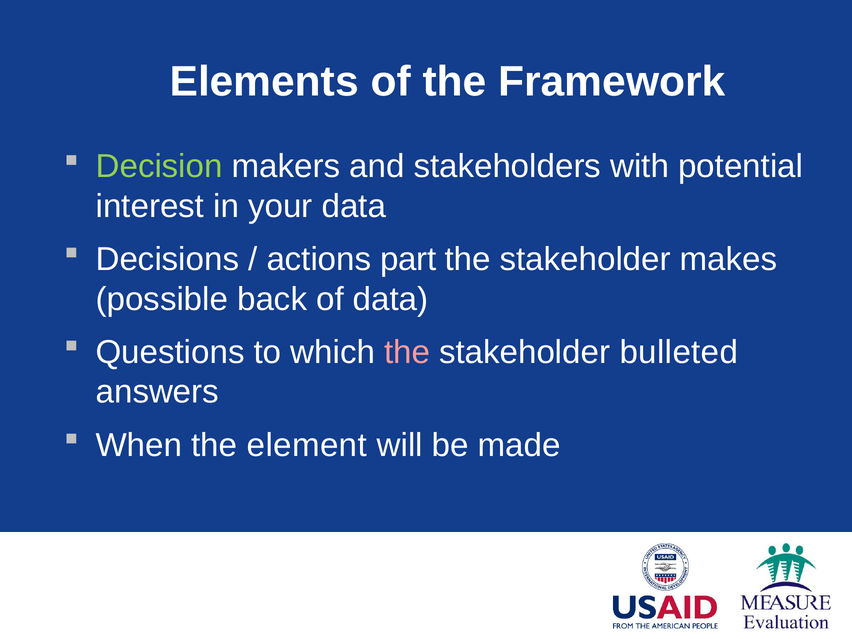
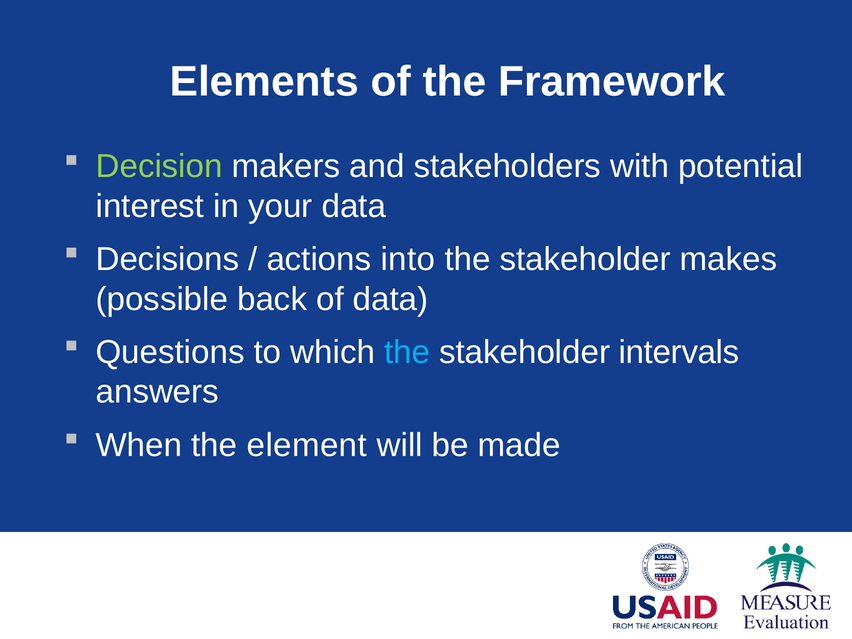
part: part -> into
the at (407, 352) colour: pink -> light blue
bulleted: bulleted -> intervals
